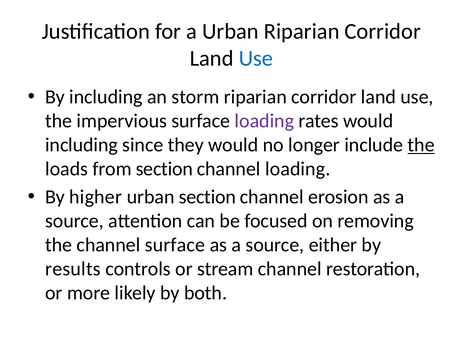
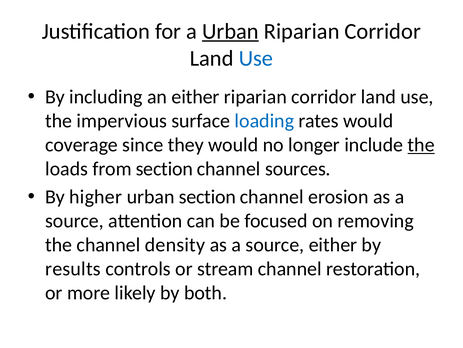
Urban at (230, 31) underline: none -> present
an storm: storm -> either
loading at (264, 121) colour: purple -> blue
including at (81, 145): including -> coverage
channel loading: loading -> sources
channel surface: surface -> density
